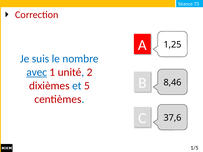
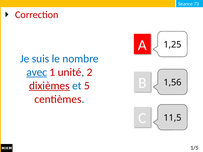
8,46: 8,46 -> 1,56
dixièmes underline: none -> present
37,6: 37,6 -> 11,5
